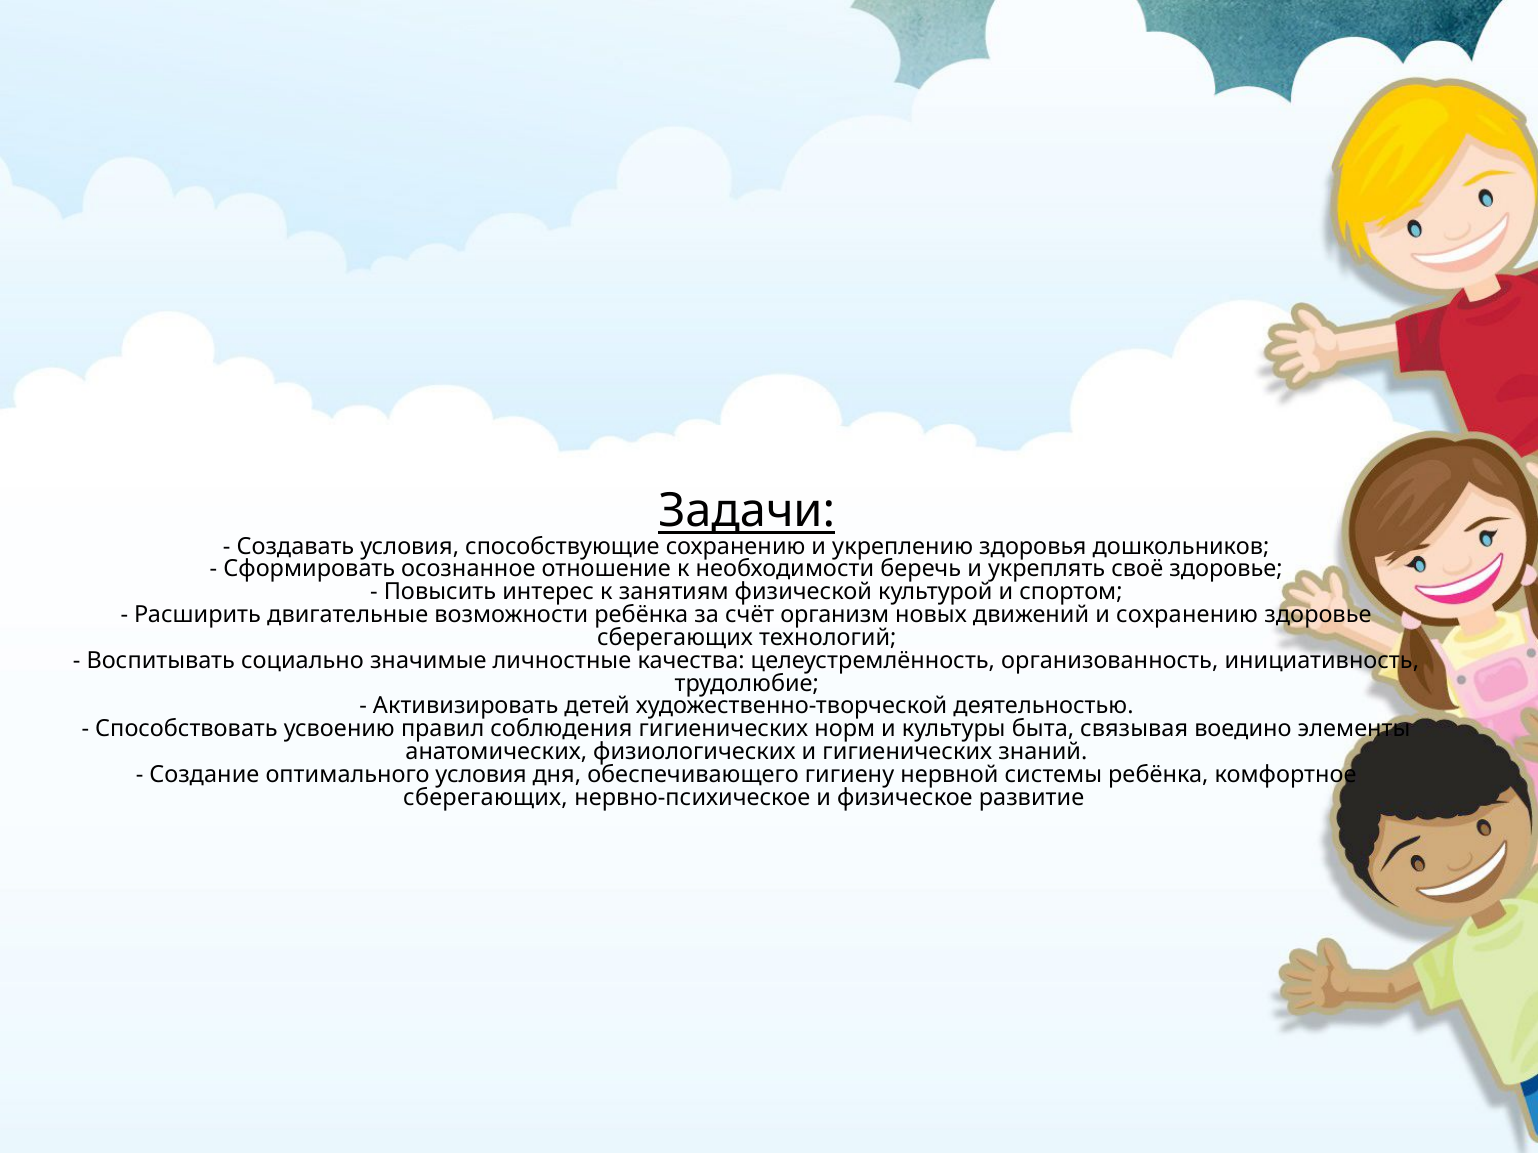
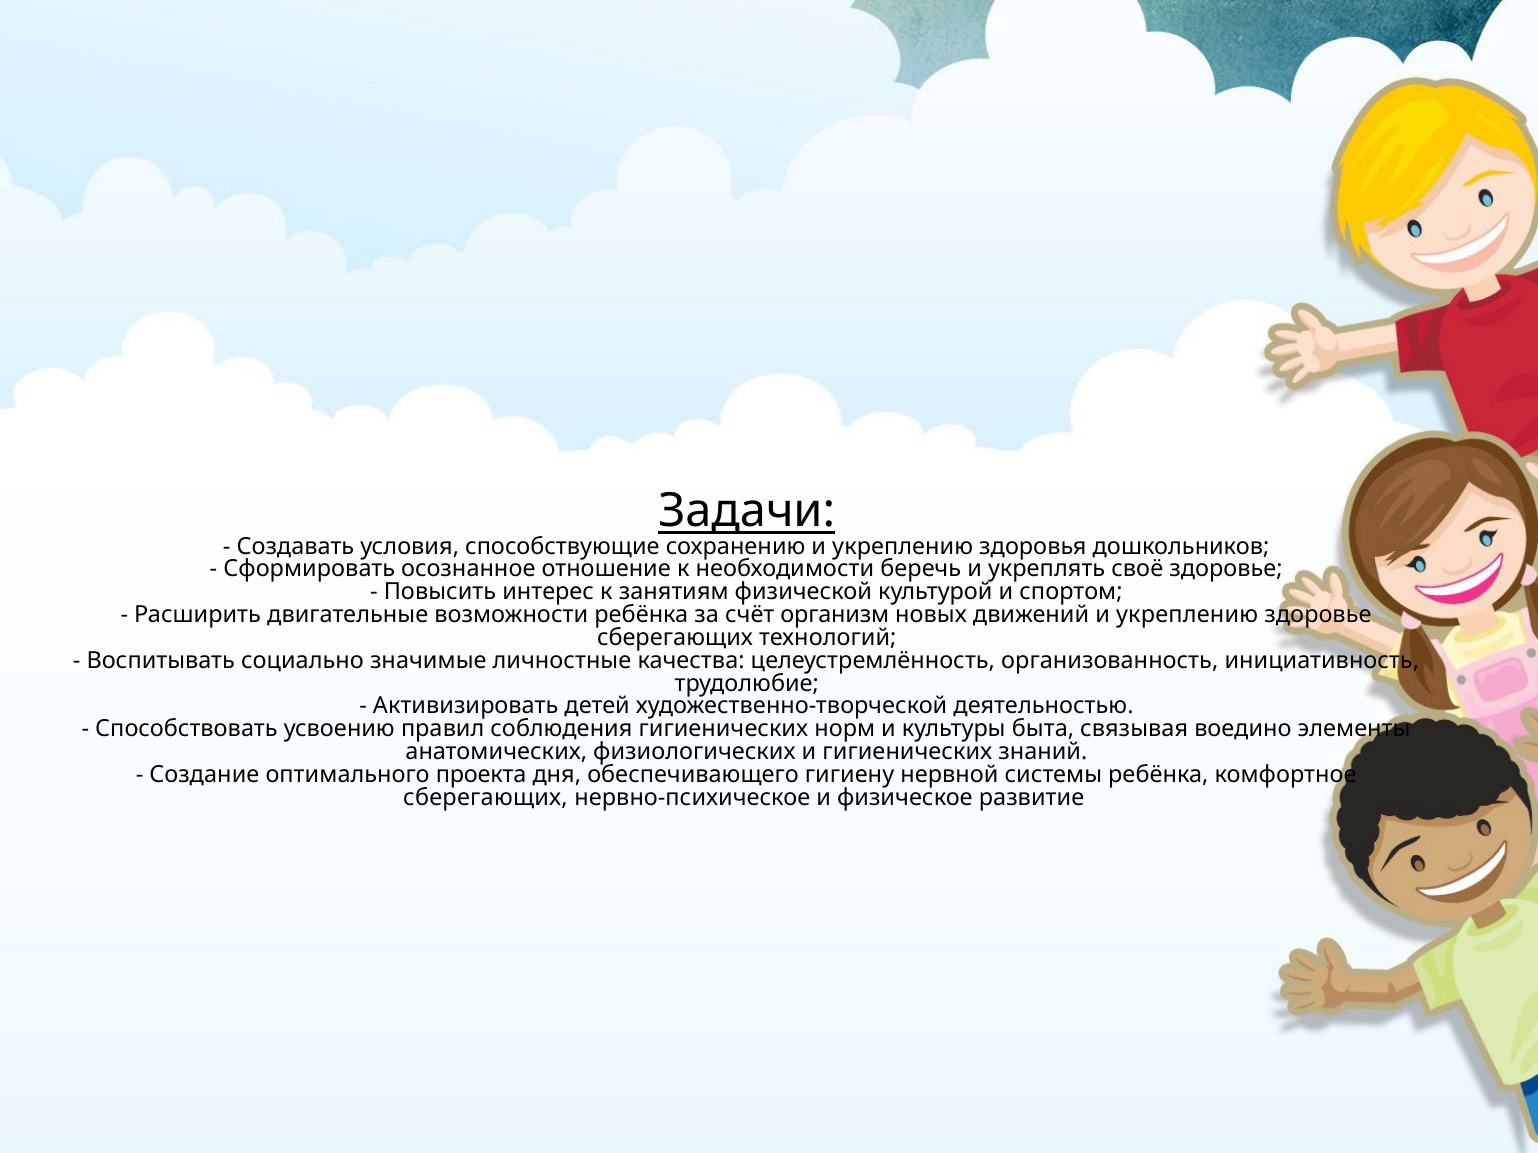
движений и сохранению: сохранению -> укреплению
оптимального условия: условия -> проекта
